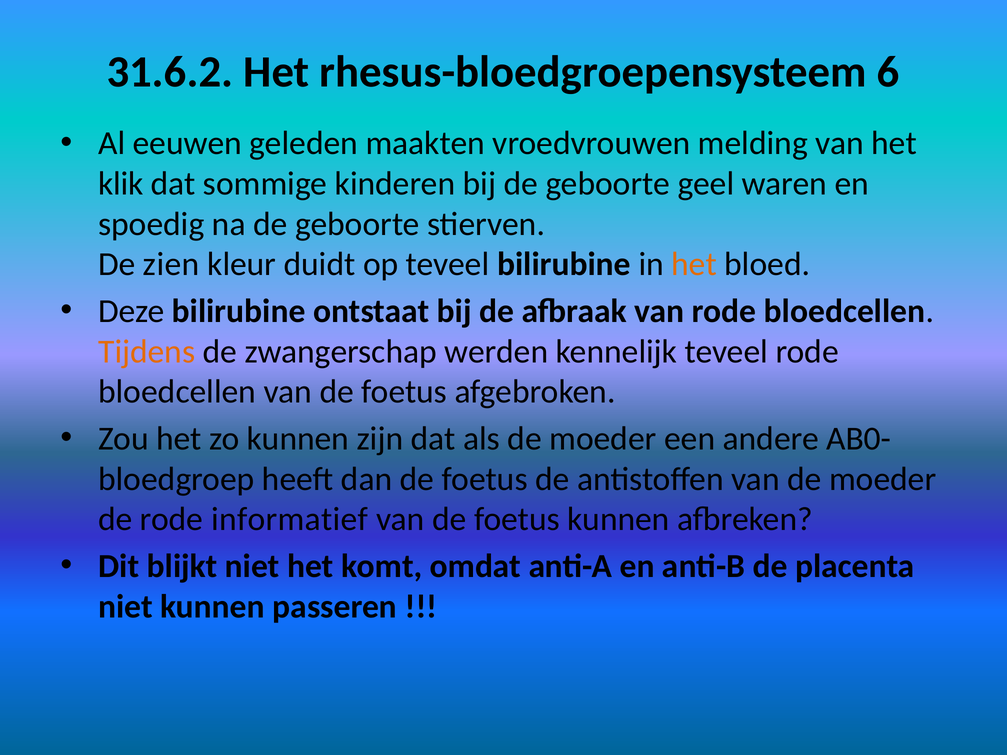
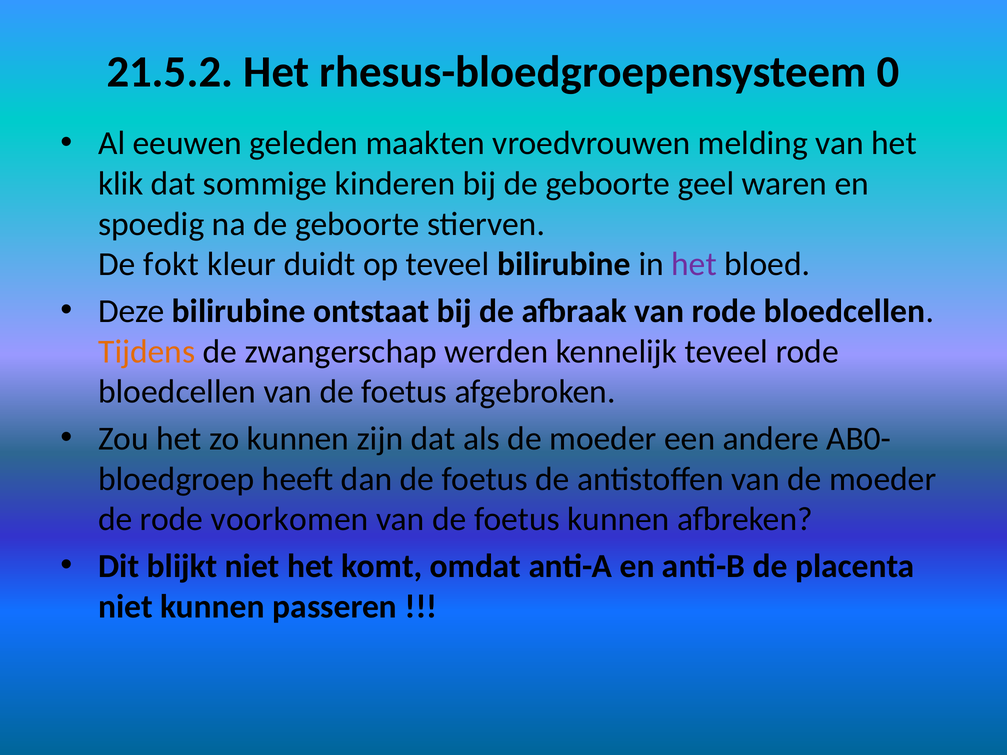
31.6.2: 31.6.2 -> 21.5.2
6: 6 -> 0
zien: zien -> fokt
het at (694, 264) colour: orange -> purple
informatief: informatief -> voorkomen
